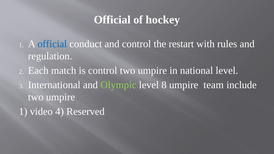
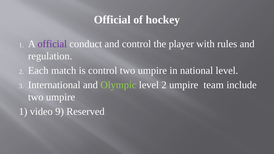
official at (52, 44) colour: blue -> purple
restart: restart -> player
level 8: 8 -> 2
4: 4 -> 9
